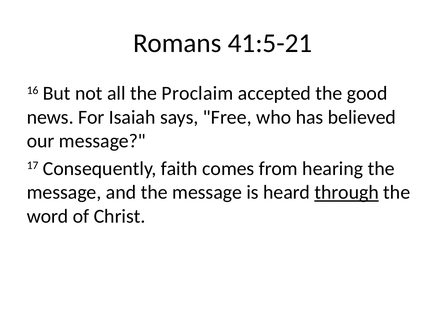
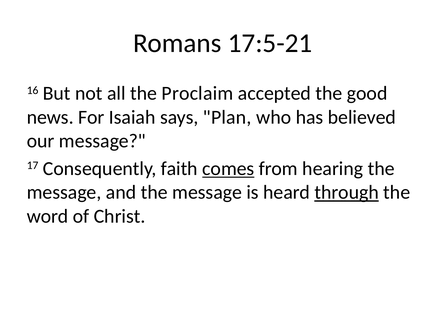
41:5-21: 41:5-21 -> 17:5-21
Free: Free -> Plan
comes underline: none -> present
